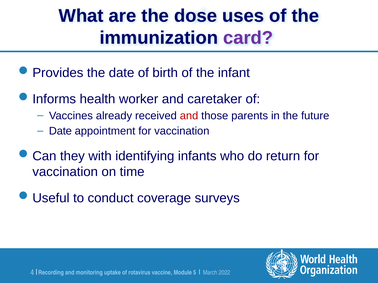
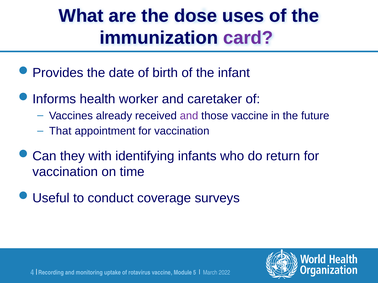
and at (189, 116) colour: red -> purple
those parents: parents -> vaccine
Date at (60, 131): Date -> That
